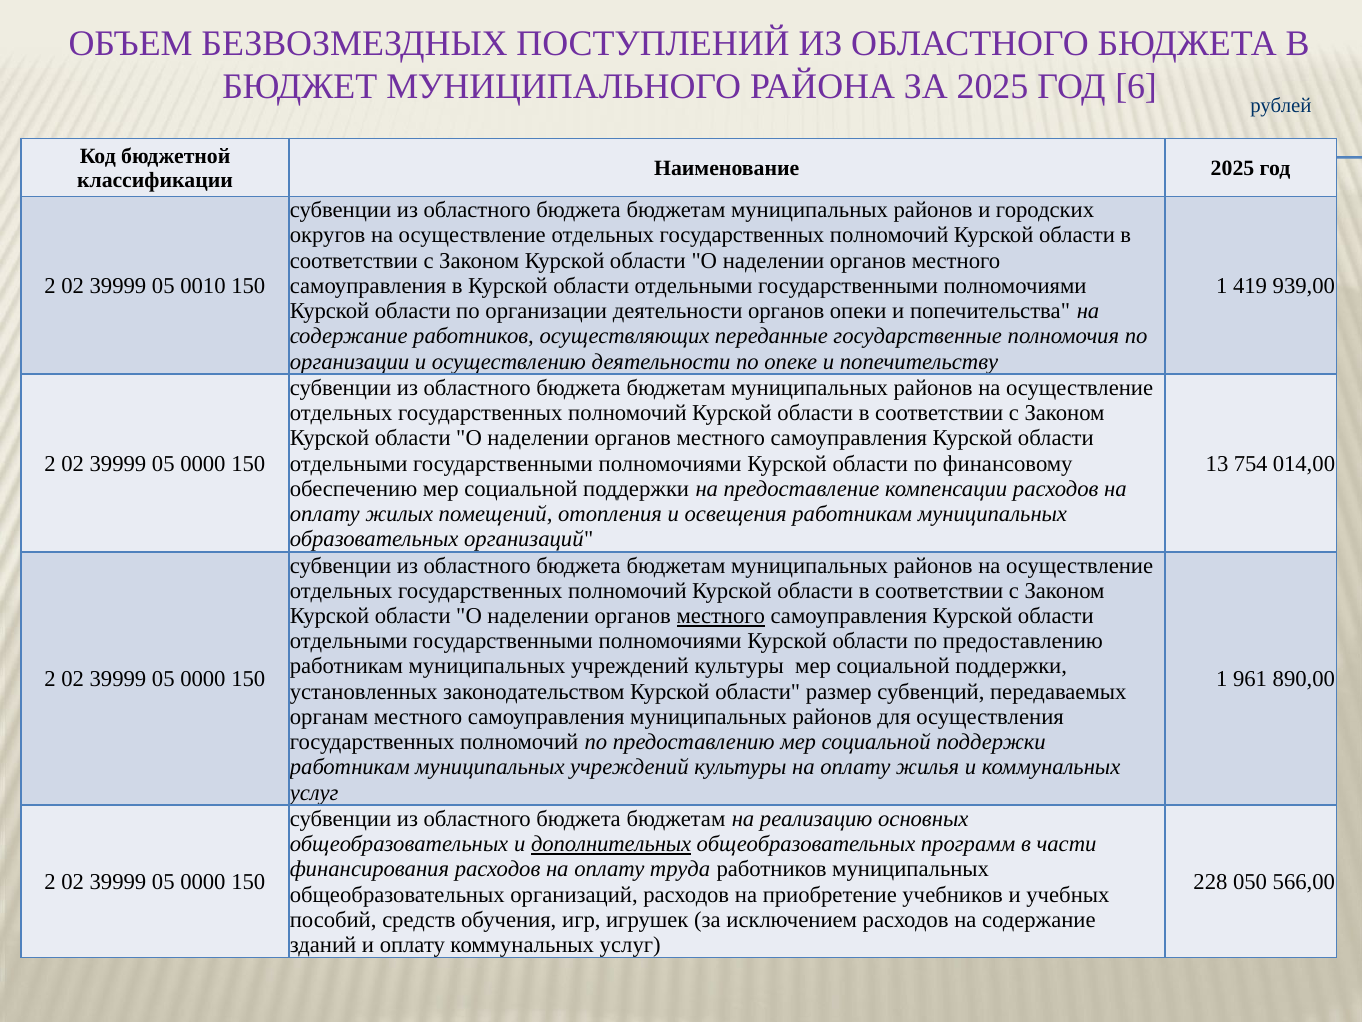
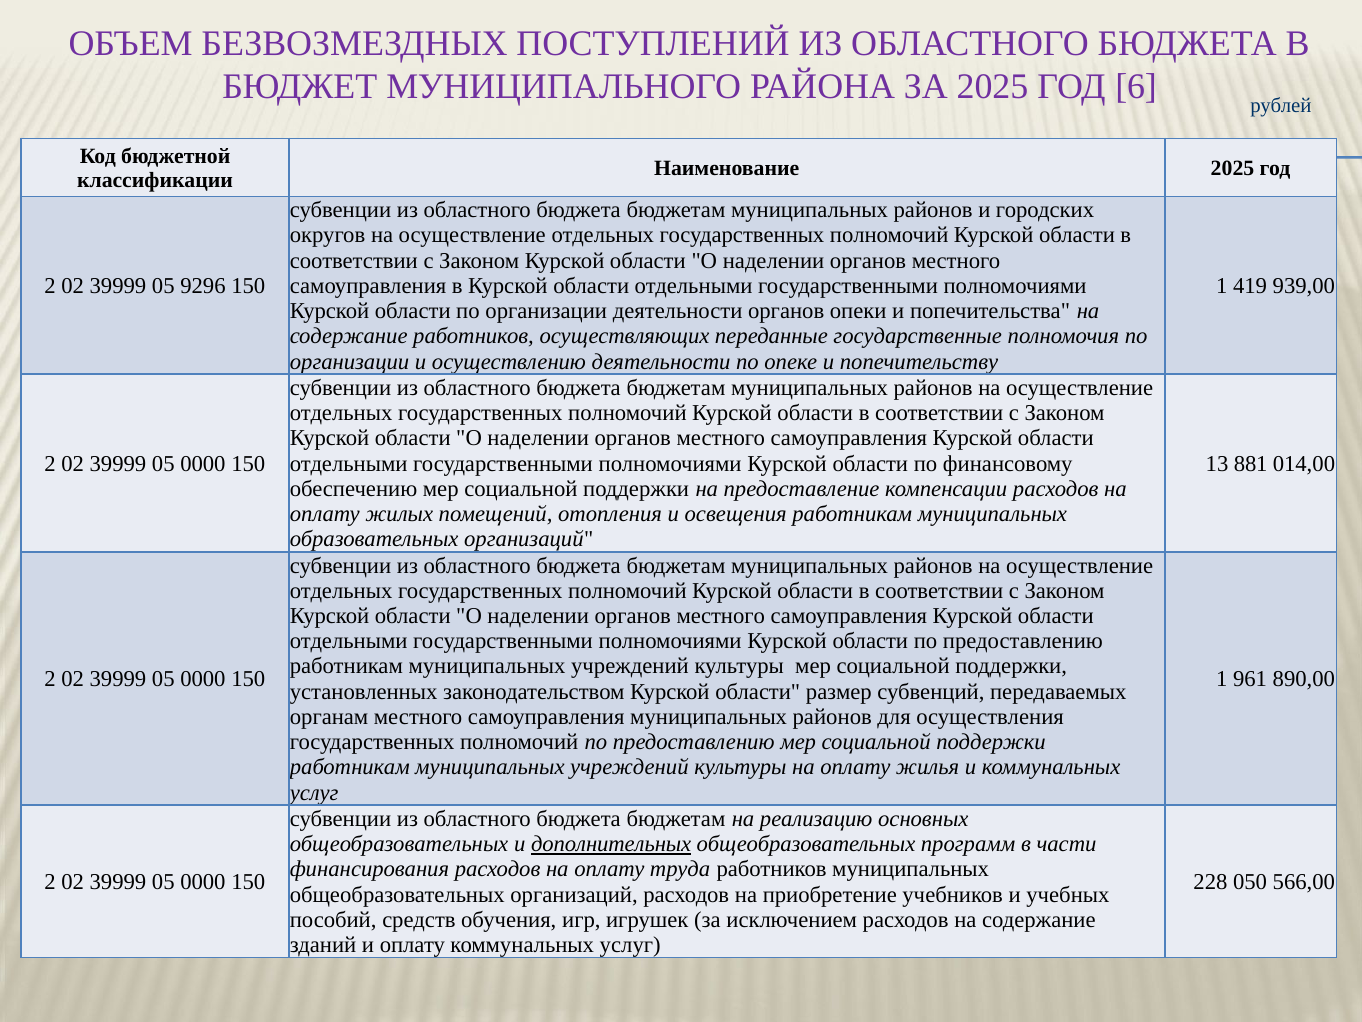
0010: 0010 -> 9296
754: 754 -> 881
местного at (721, 616) underline: present -> none
